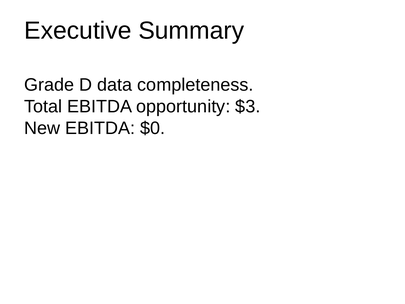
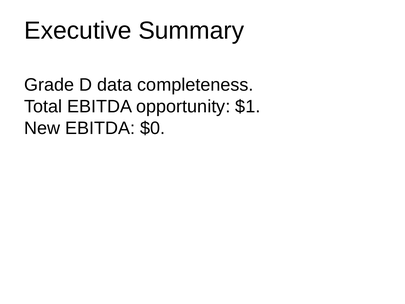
$3: $3 -> $1
